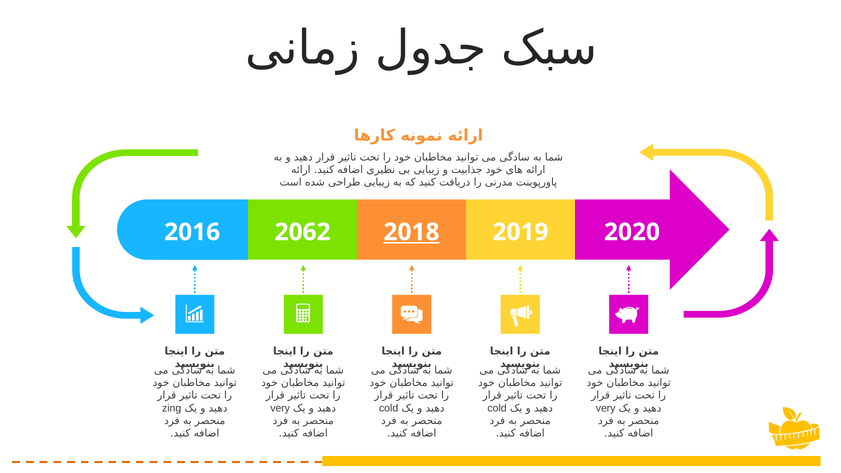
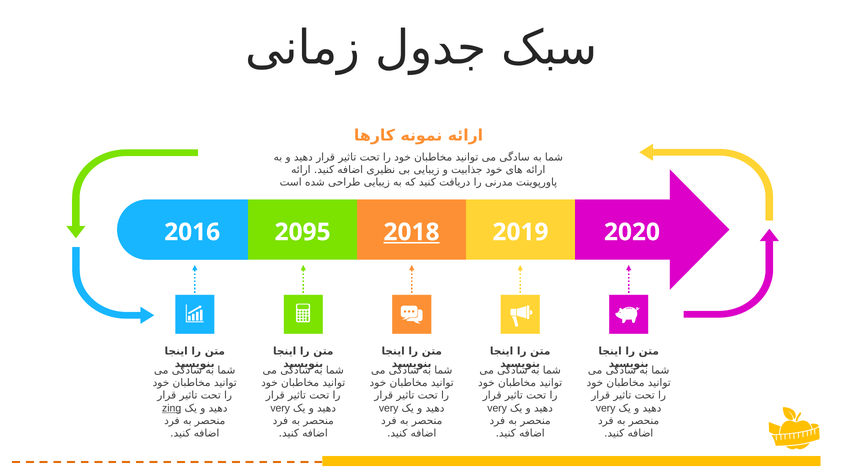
2062: 2062 -> 2095
zing underline: none -> present
cold at (389, 408): cold -> very
cold at (497, 408): cold -> very
